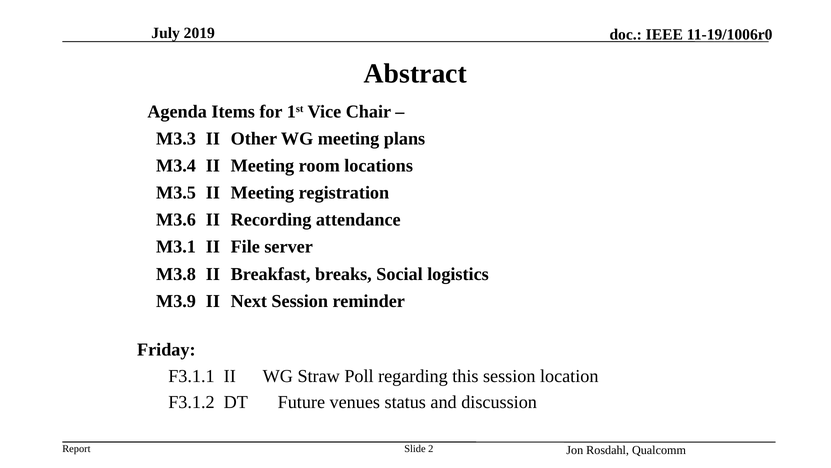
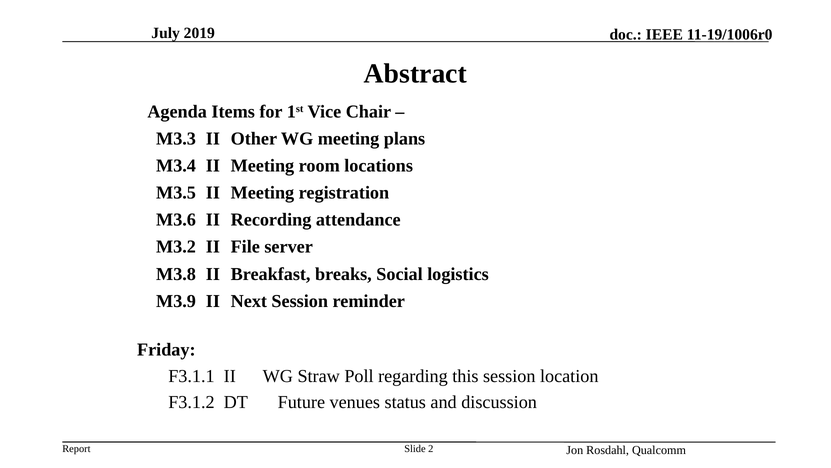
M3.1: M3.1 -> M3.2
